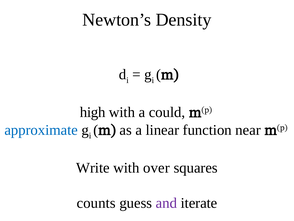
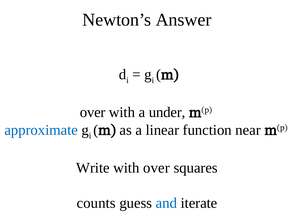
Density: Density -> Answer
high at (93, 112): high -> over
could: could -> under
and colour: purple -> blue
